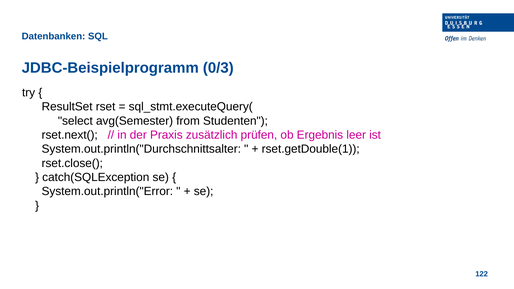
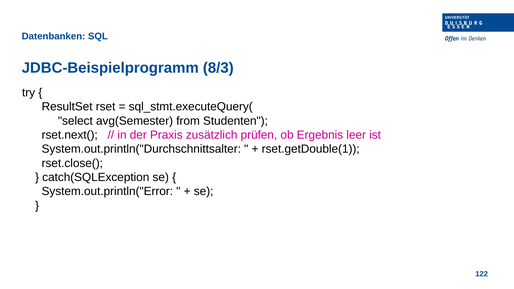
0/3: 0/3 -> 8/3
